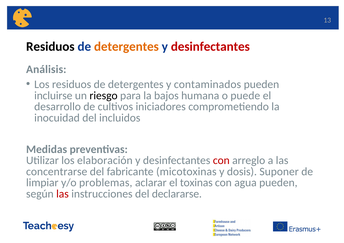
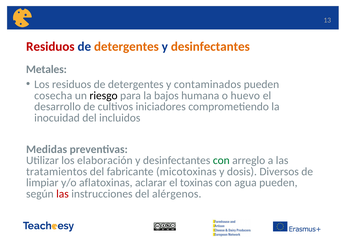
Residuos at (50, 47) colour: black -> red
desinfectantes at (210, 47) colour: red -> orange
Análisis: Análisis -> Metales
incluirse: incluirse -> cosecha
puede: puede -> huevo
con at (221, 161) colour: red -> green
concentrarse: concentrarse -> tratamientos
Suponer: Suponer -> Diversos
problemas: problemas -> aflatoxinas
declararse: declararse -> alérgenos
